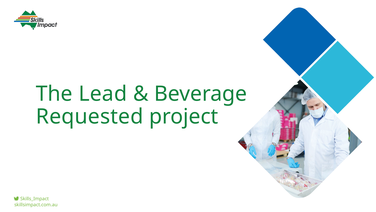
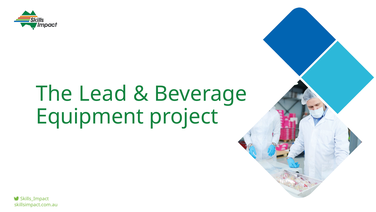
Requested: Requested -> Equipment
